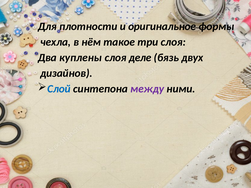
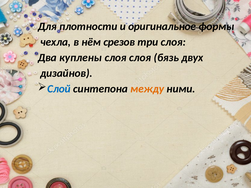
такое: такое -> срезов
слоя деле: деле -> слоя
между colour: purple -> orange
